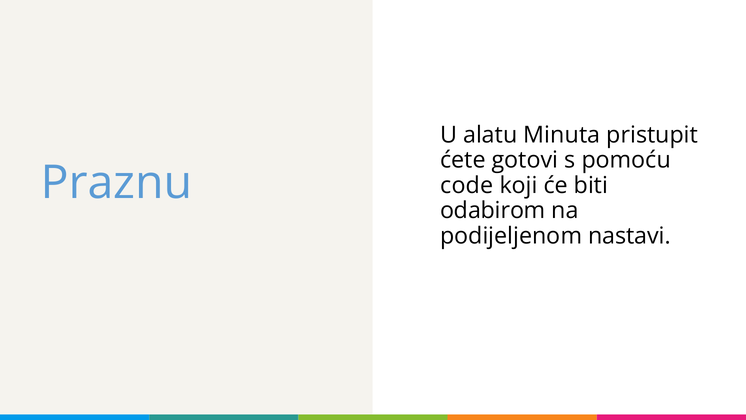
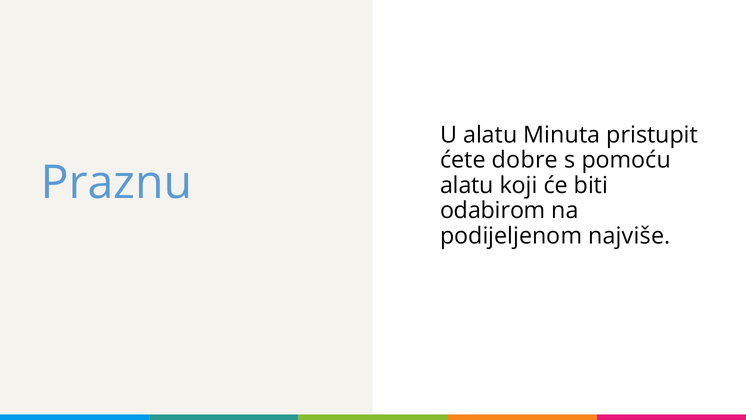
gotovi: gotovi -> dobre
code at (467, 185): code -> alatu
nastavi: nastavi -> najviše
